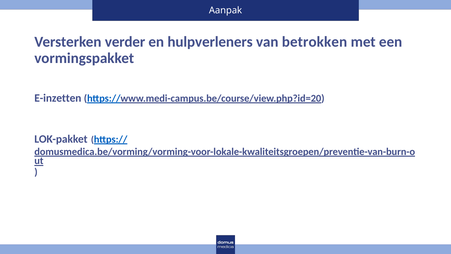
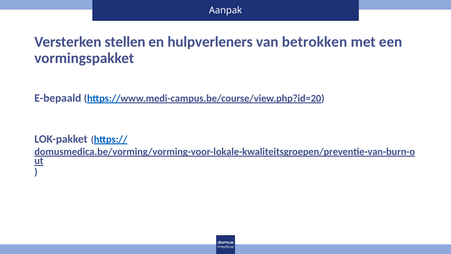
verder: verder -> stellen
E-inzetten: E-inzetten -> E-bepaald
